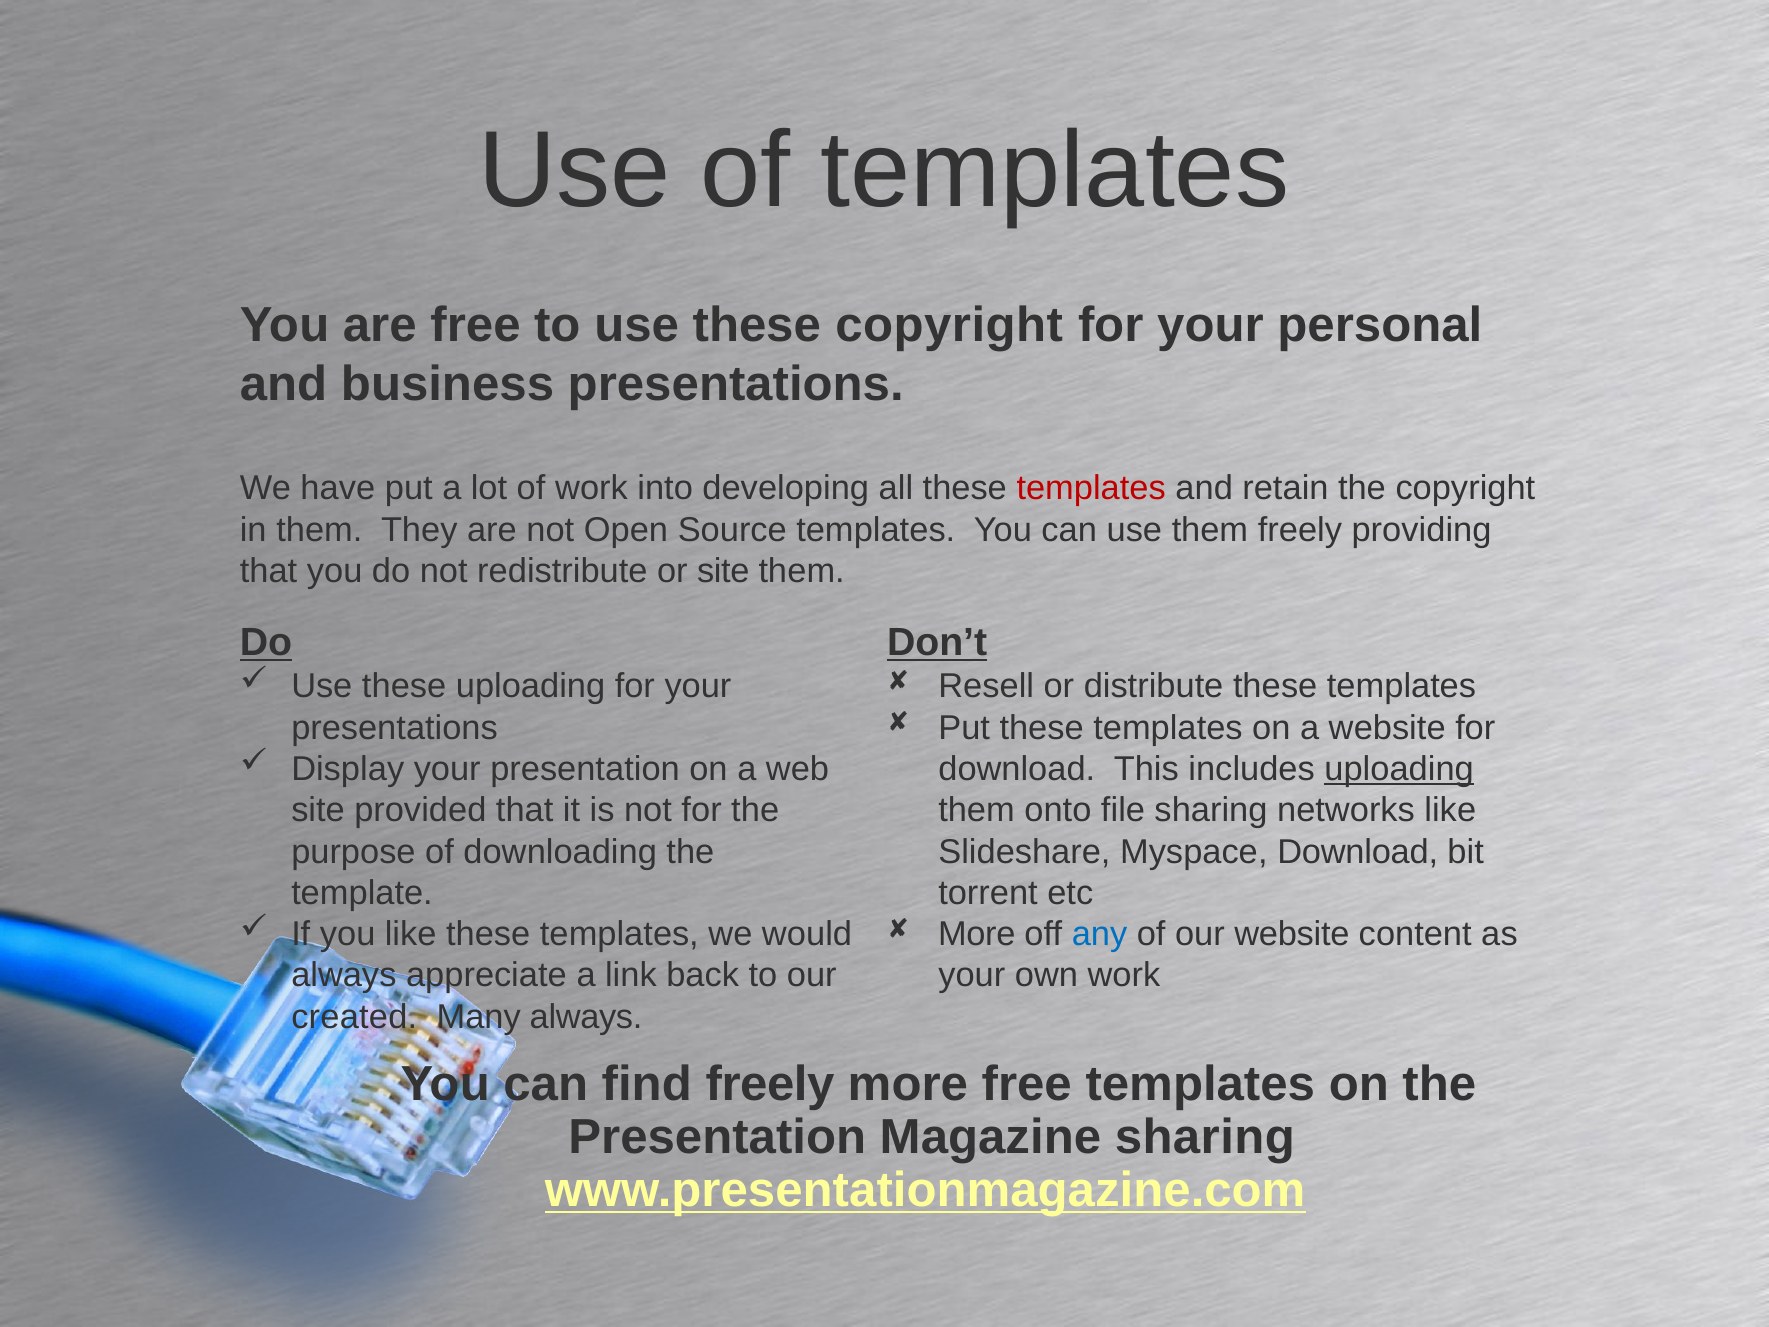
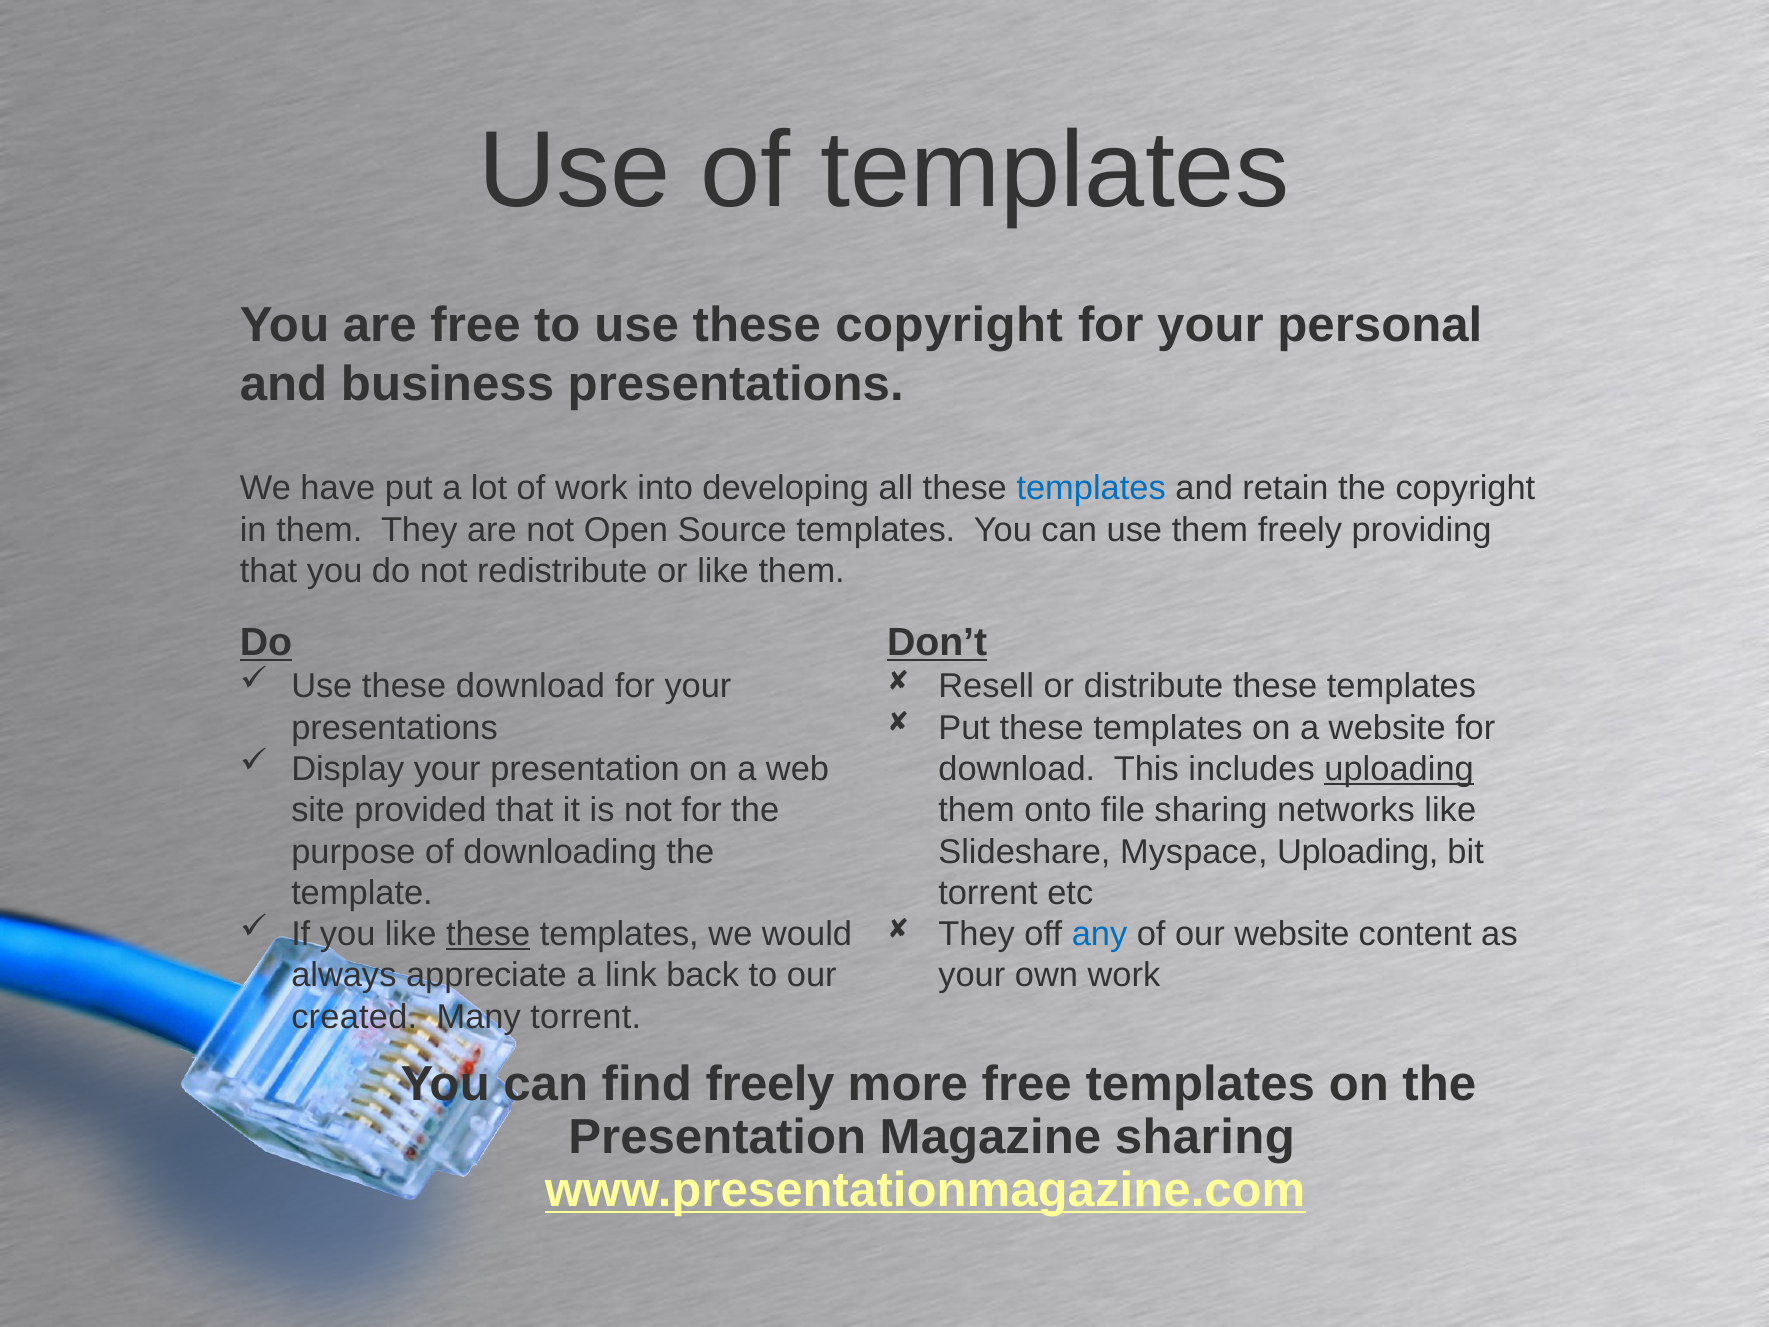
templates at (1091, 488) colour: red -> blue
or site: site -> like
these uploading: uploading -> download
Myspace Download: Download -> Uploading
these at (488, 934) underline: none -> present
More at (977, 934): More -> They
Many always: always -> torrent
